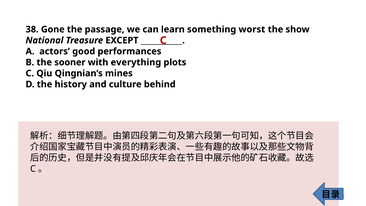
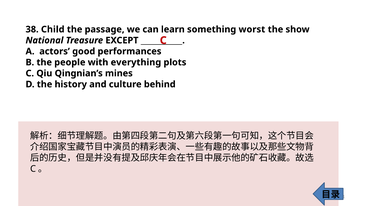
Gone: Gone -> Child
sooner: sooner -> people
